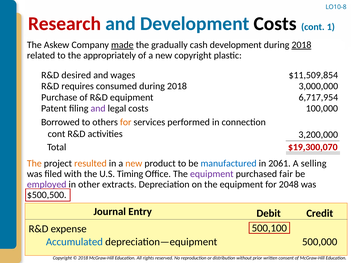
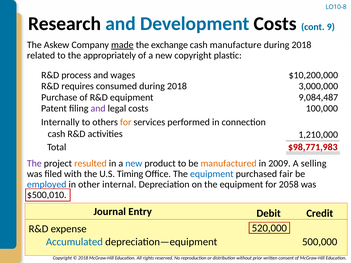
Research colour: red -> black
1: 1 -> 9
gradually: gradually -> exchange
cash development: development -> manufacture
2018 at (301, 45) underline: present -> none
desired: desired -> process
$11,509,854: $11,509,854 -> $10,200,000
6,717,954: 6,717,954 -> 9,084,487
Borrowed: Borrowed -> Internally
cont at (56, 134): cont -> cash
3,200,000: 3,200,000 -> 1,210,000
$19,300,070: $19,300,070 -> $98,771,983
The at (34, 164) colour: orange -> purple
new at (134, 164) colour: orange -> blue
manufactured colour: blue -> orange
2061: 2061 -> 2009
equipment at (212, 174) colour: purple -> blue
employed colour: purple -> blue
extracts: extracts -> internal
2048: 2048 -> 2058
$500,500: $500,500 -> $500,010
500,100: 500,100 -> 520,000
